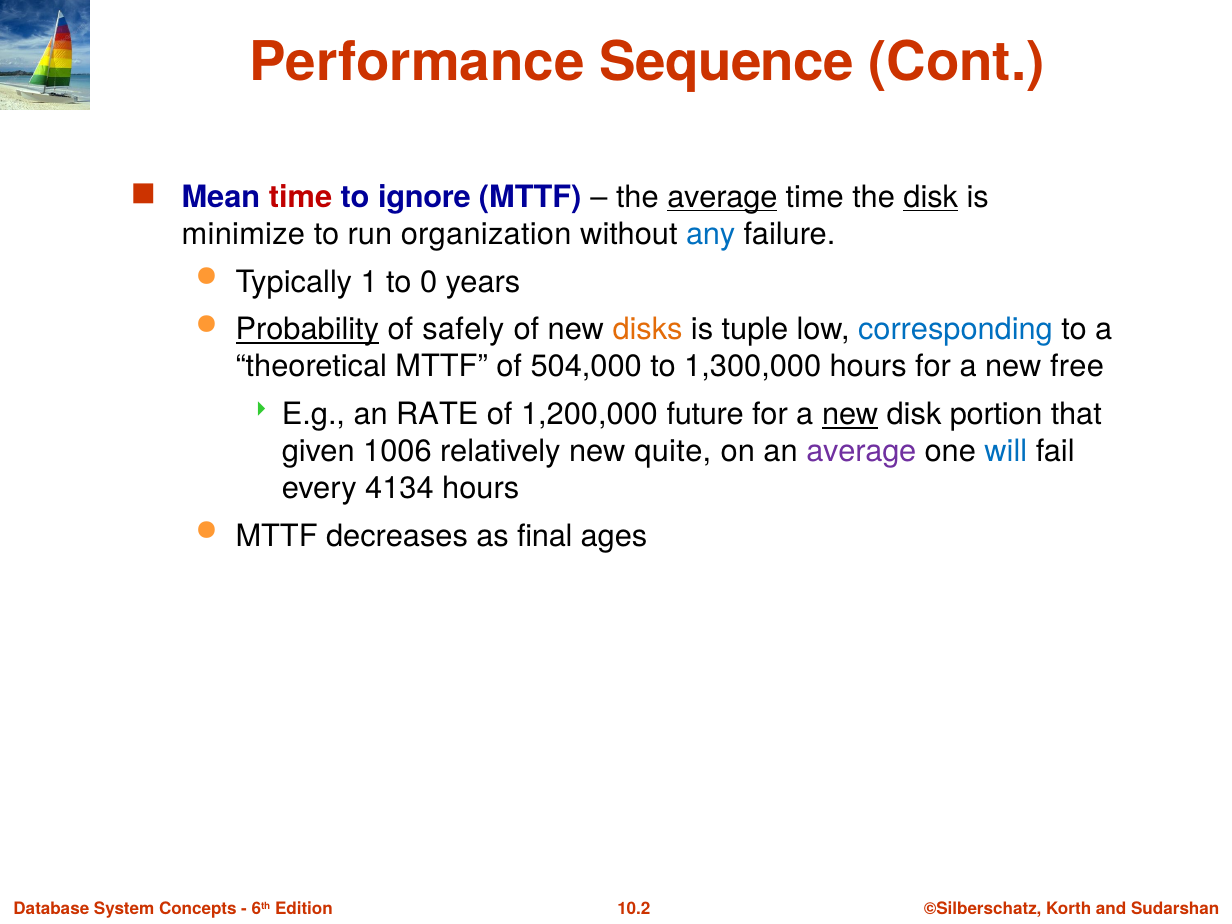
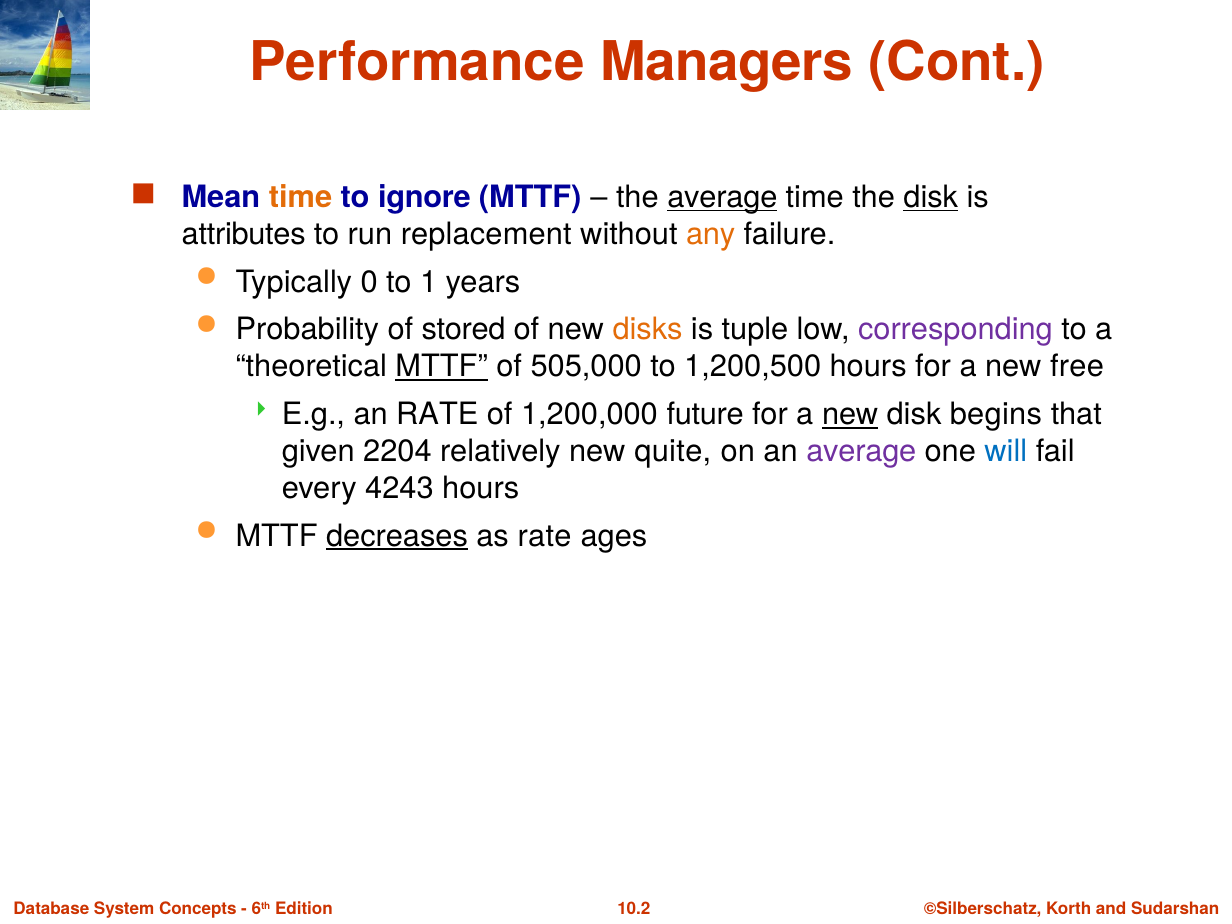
Sequence: Sequence -> Managers
time at (301, 197) colour: red -> orange
minimize: minimize -> attributes
organization: organization -> replacement
any colour: blue -> orange
1: 1 -> 0
0: 0 -> 1
Probability underline: present -> none
safely: safely -> stored
corresponding colour: blue -> purple
MTTF at (442, 367) underline: none -> present
504,000: 504,000 -> 505,000
1,300,000: 1,300,000 -> 1,200,500
portion: portion -> begins
1006: 1006 -> 2204
4134: 4134 -> 4243
decreases underline: none -> present
as final: final -> rate
